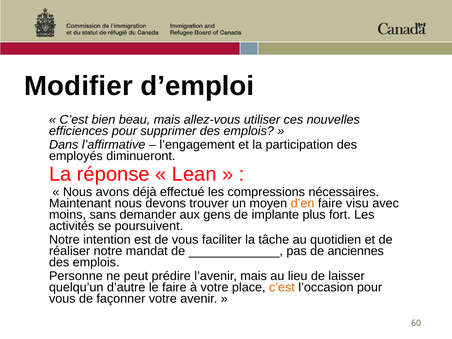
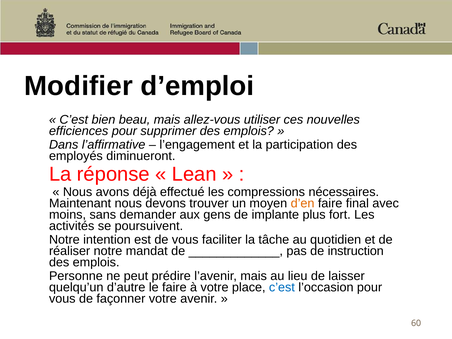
visu: visu -> final
anciennes: anciennes -> instruction
c’est at (282, 287) colour: orange -> blue
